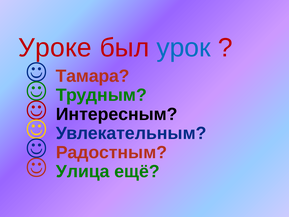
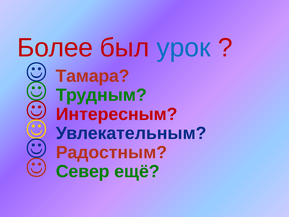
Уроке: Уроке -> Более
Интересным colour: black -> red
Улица: Улица -> Север
